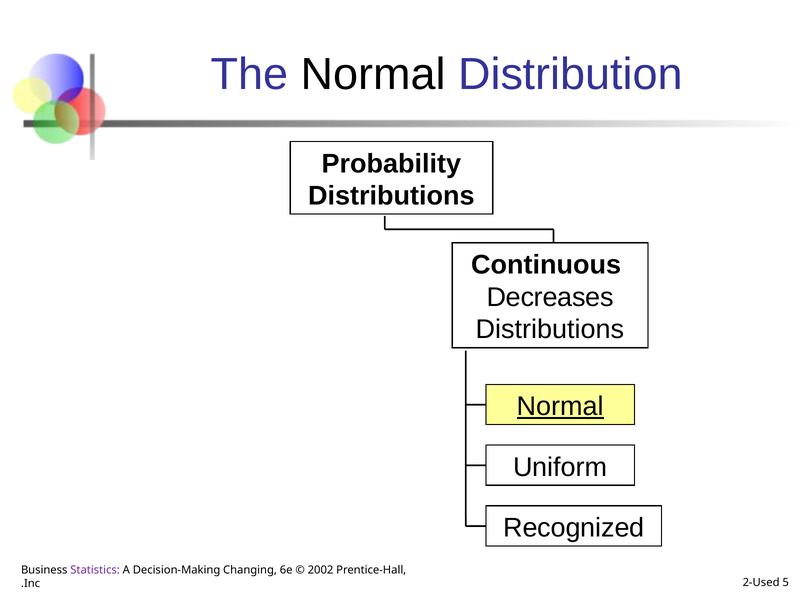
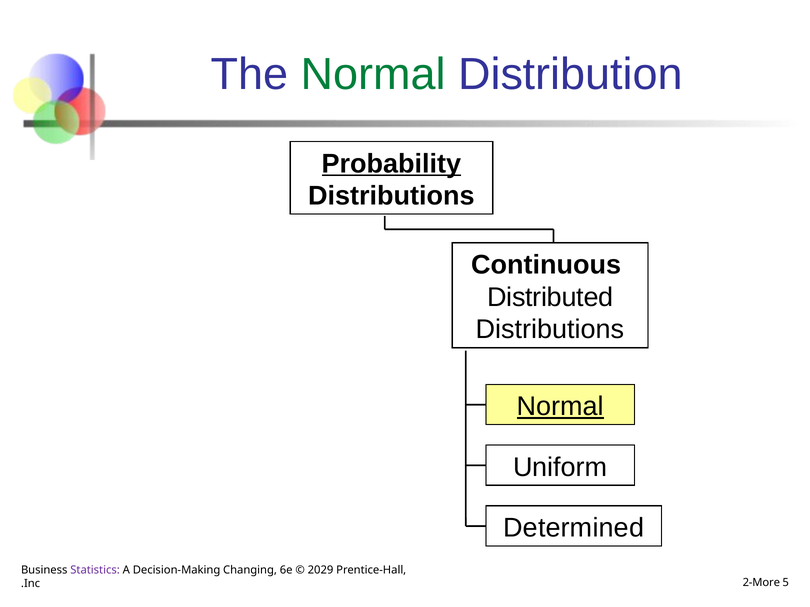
Normal at (373, 75) colour: black -> green
Probability underline: none -> present
Decreases: Decreases -> Distributed
Recognized: Recognized -> Determined
2002: 2002 -> 2029
Used: Used -> More
